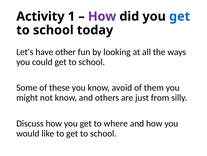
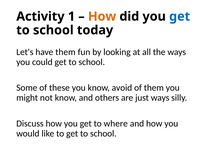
How at (102, 16) colour: purple -> orange
have other: other -> them
just from: from -> ways
